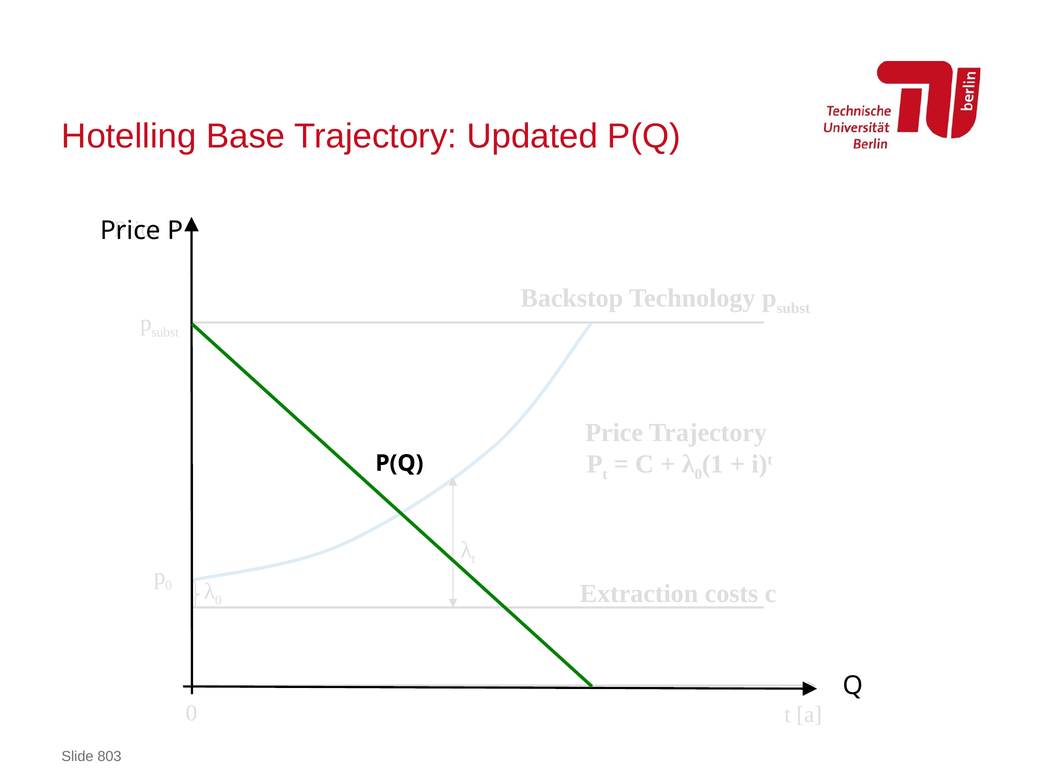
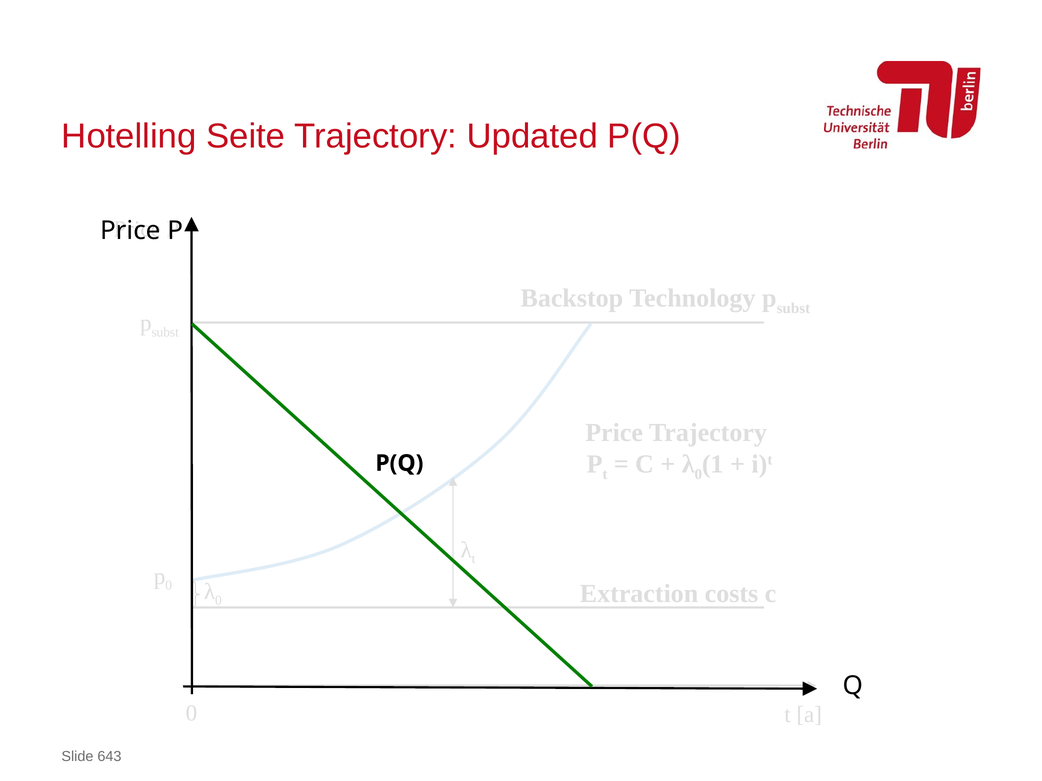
Base: Base -> Seite
803: 803 -> 643
